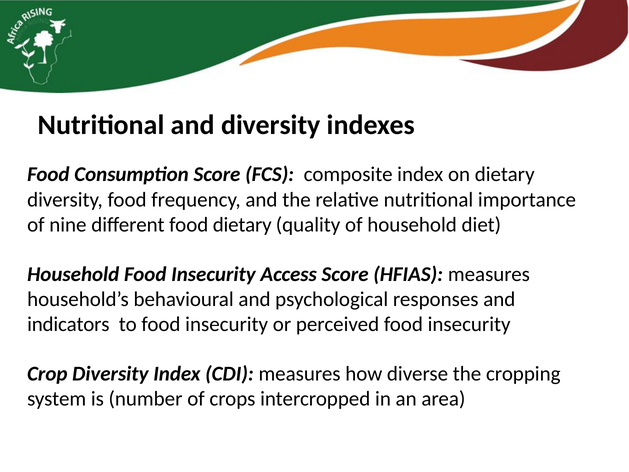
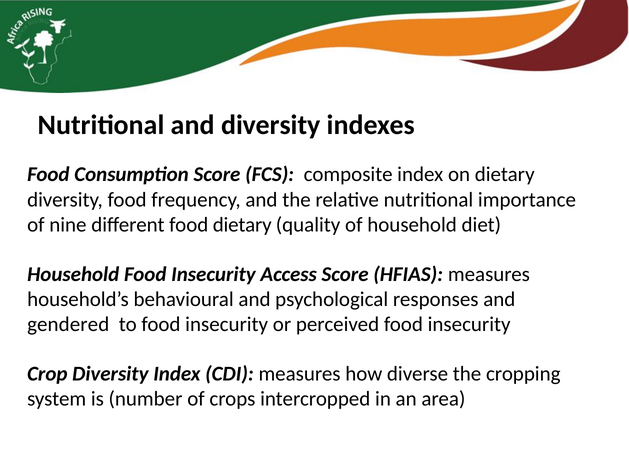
indicators: indicators -> gendered
